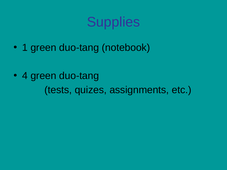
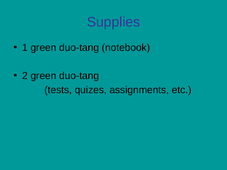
4: 4 -> 2
